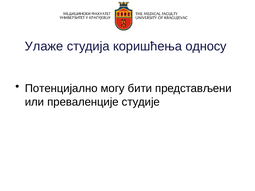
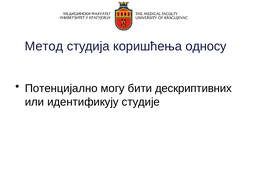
Улаже: Улаже -> Метод
представљени: представљени -> дескриптивних
преваленције: преваленције -> идентификују
